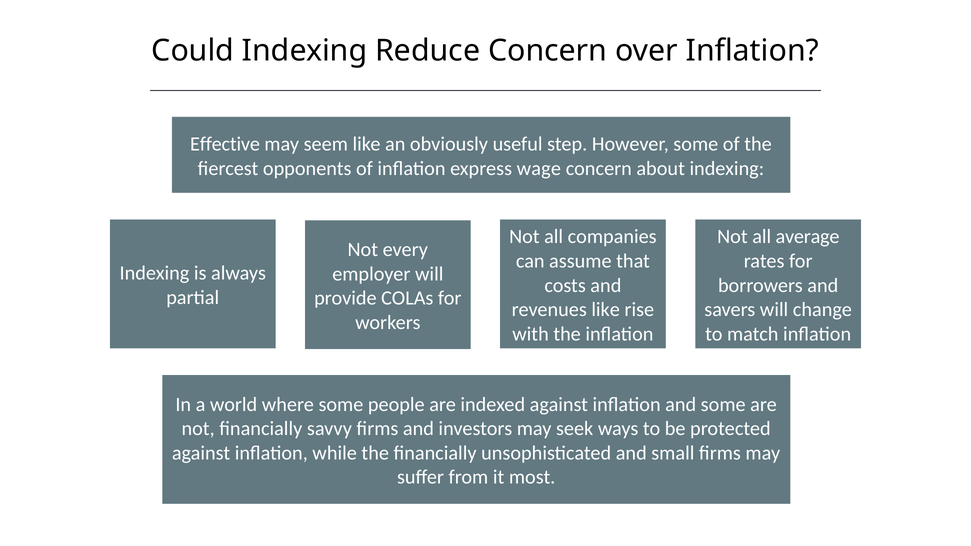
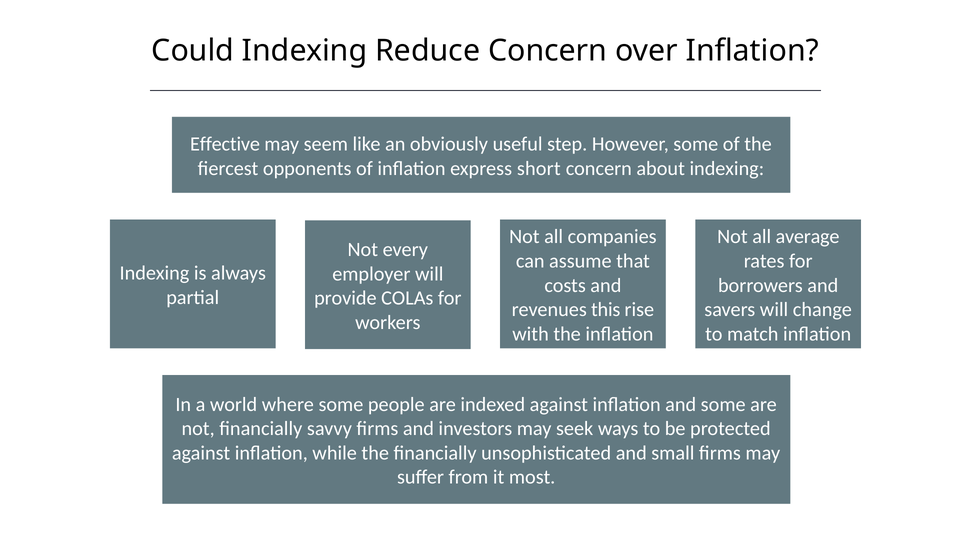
wage: wage -> short
revenues like: like -> this
